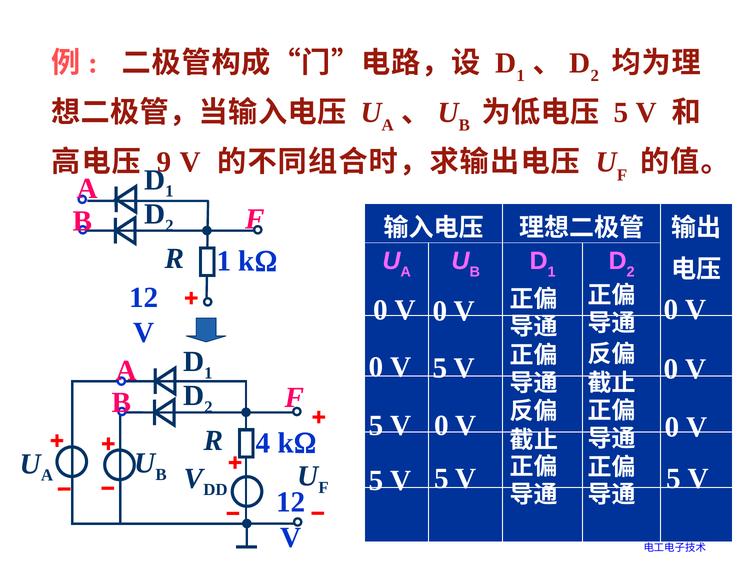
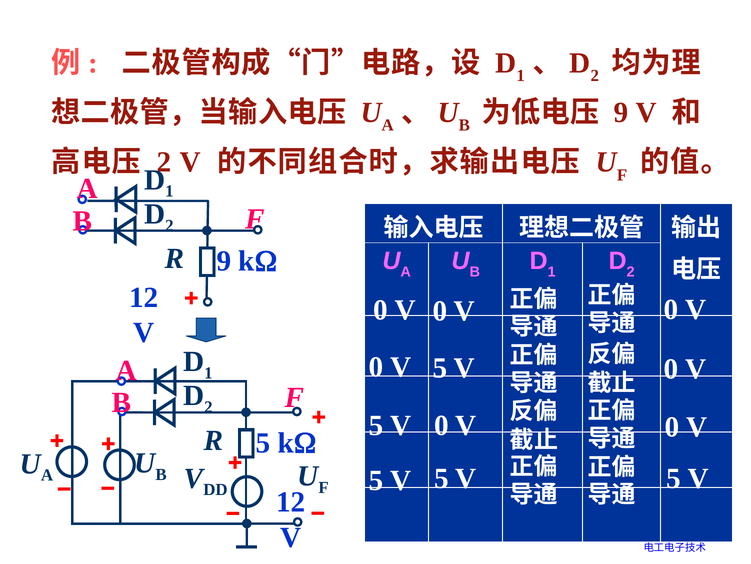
5 at (621, 112): 5 -> 9
9 at (164, 162): 9 -> 2
R 1: 1 -> 9
R 4: 4 -> 5
